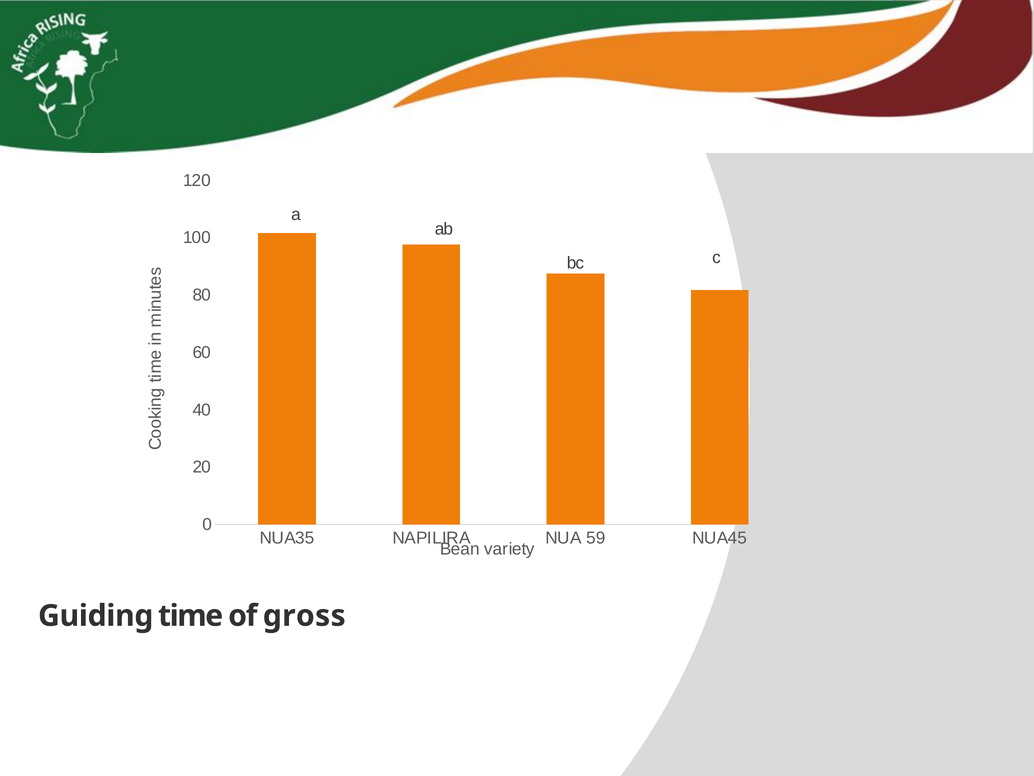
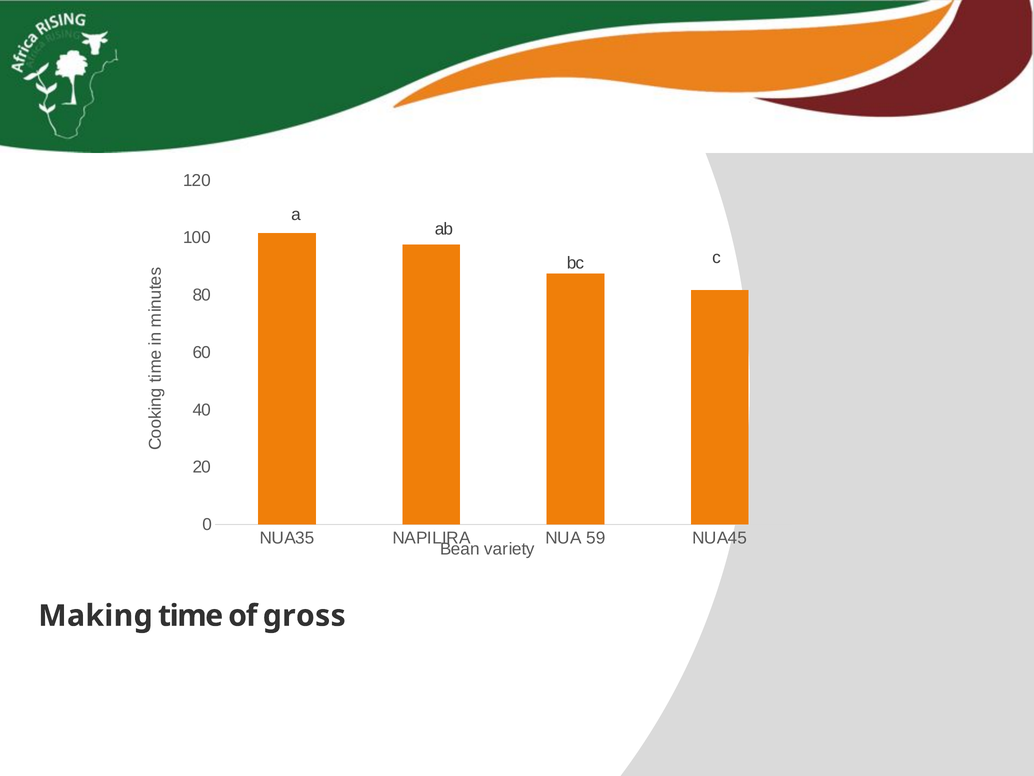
Guiding: Guiding -> Making
